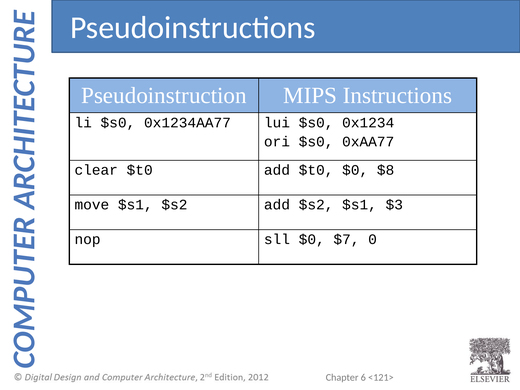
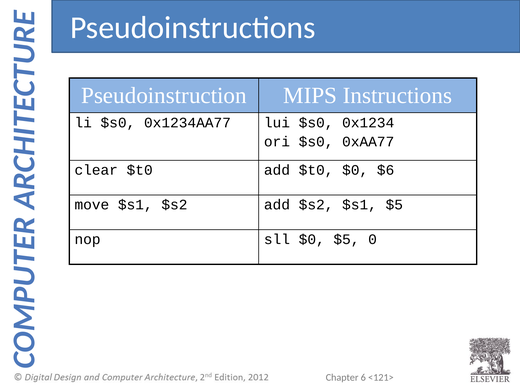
$8: $8 -> $6
$s1 $3: $3 -> $5
$0 $7: $7 -> $5
